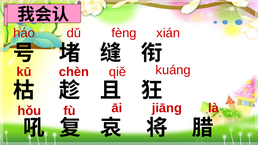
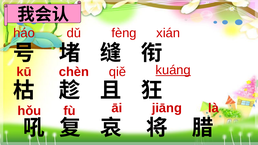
kuáng underline: none -> present
